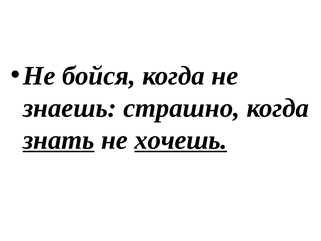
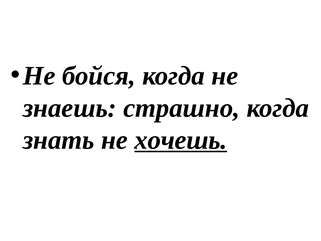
знать underline: present -> none
